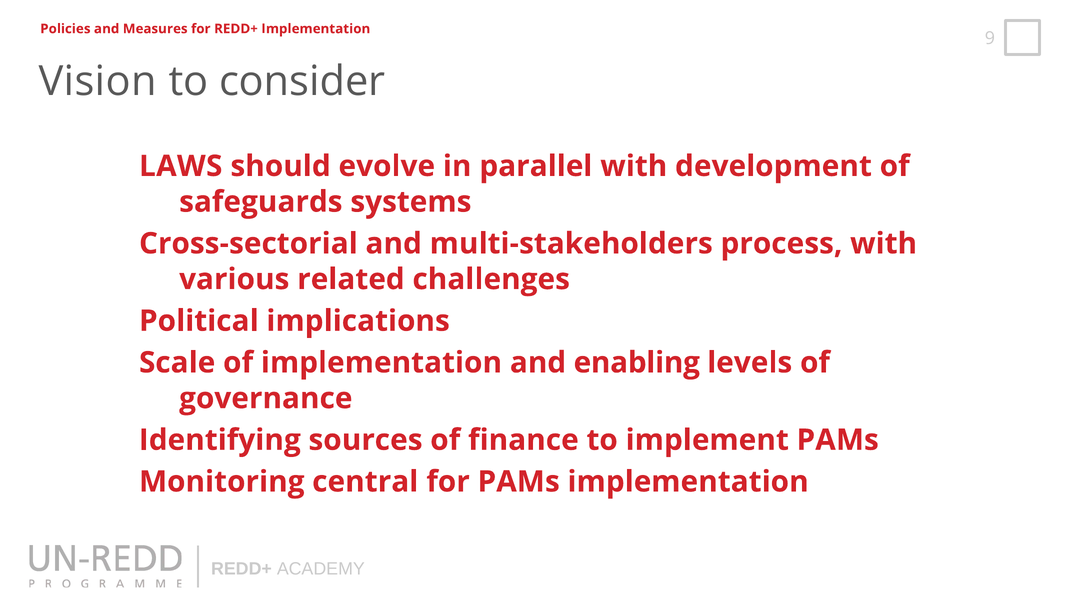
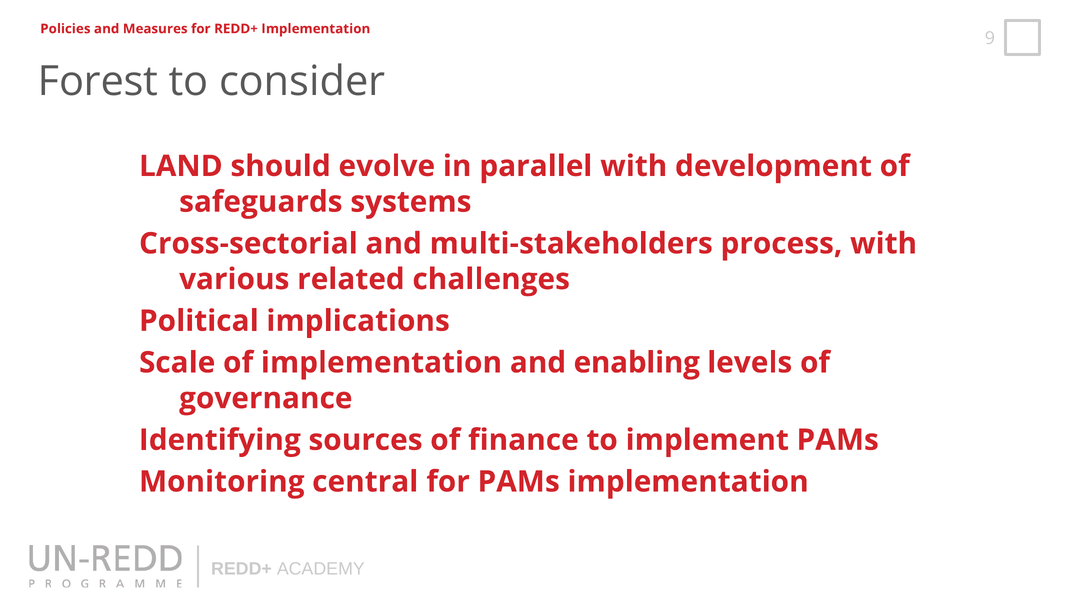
Vision: Vision -> Forest
LAWS: LAWS -> LAND
